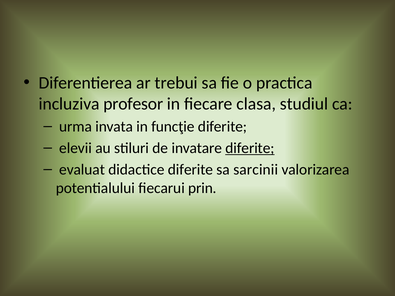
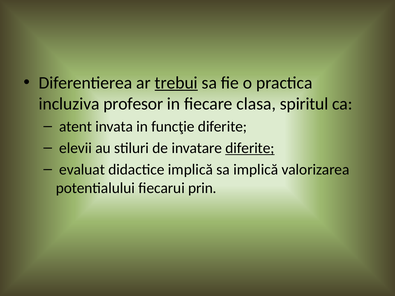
trebui underline: none -> present
studiul: studiul -> spiritul
urma: urma -> atent
didactice diferite: diferite -> implică
sa sarcinii: sarcinii -> implică
